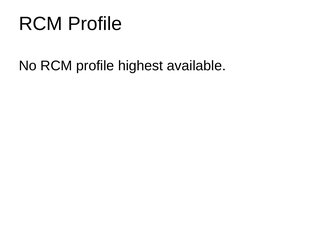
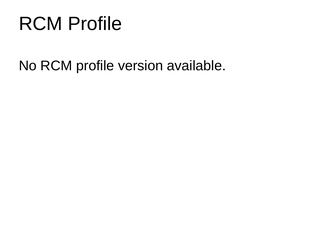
highest: highest -> version
